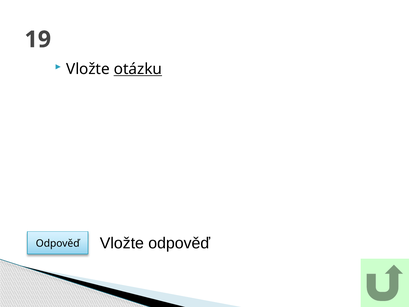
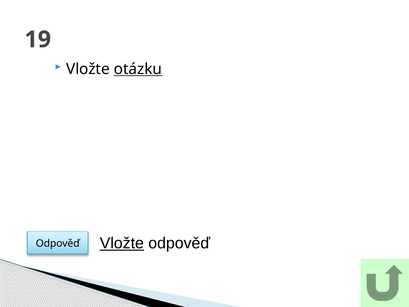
Vložte at (122, 243) underline: none -> present
